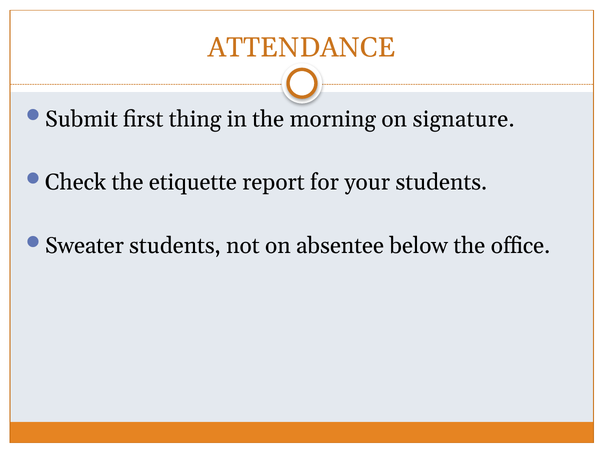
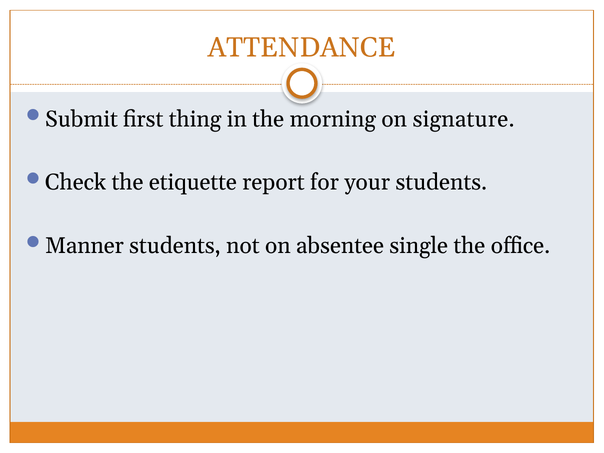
Sweater: Sweater -> Manner
below: below -> single
